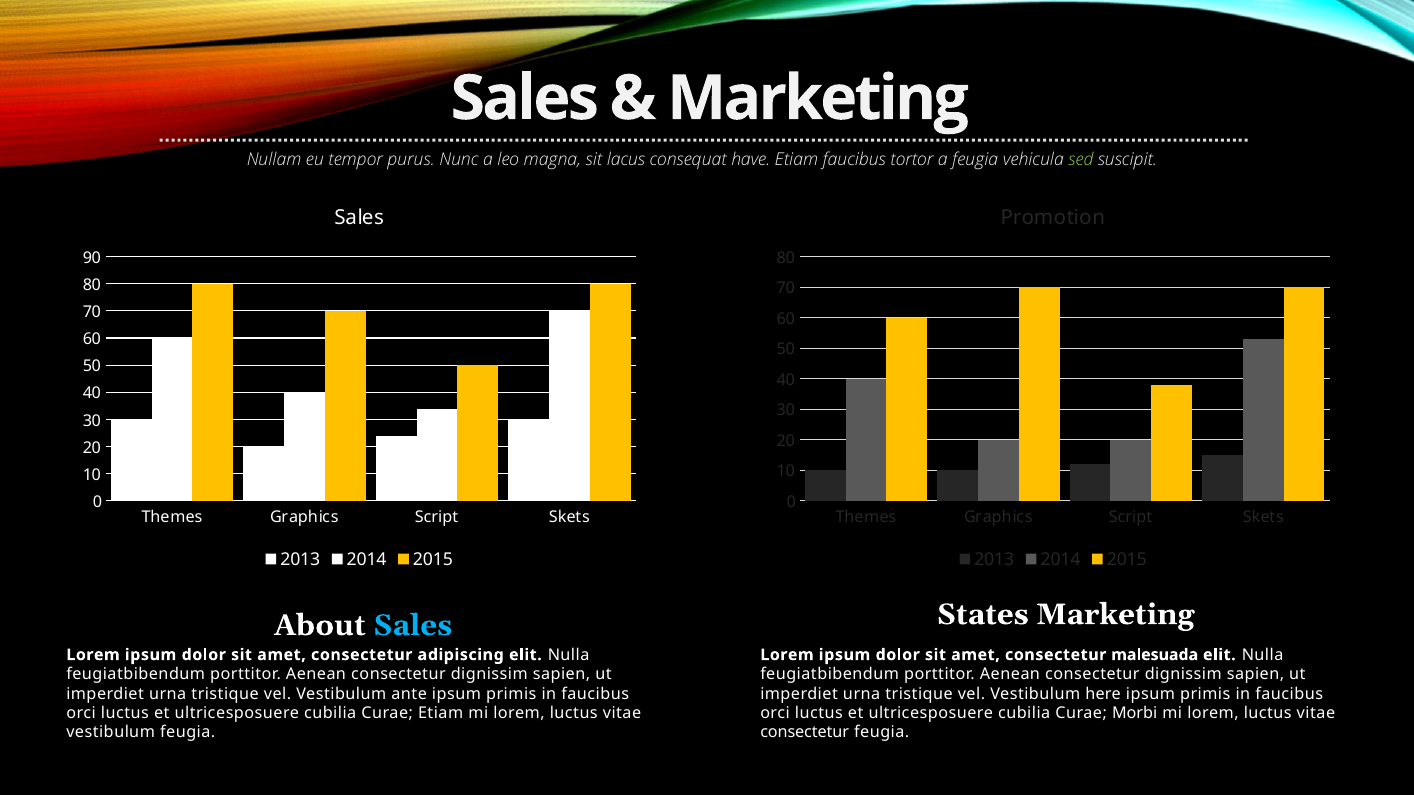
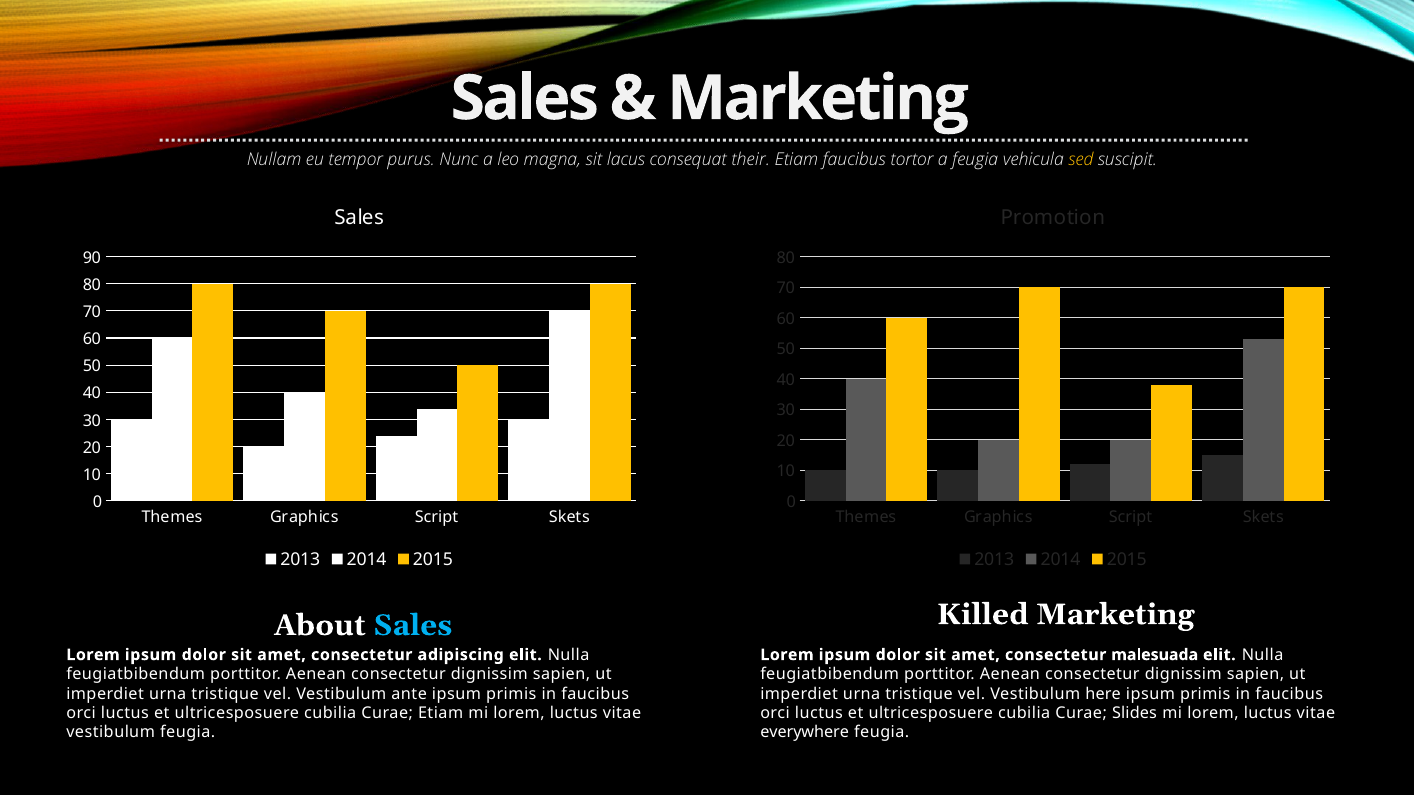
have: have -> their
sed colour: light green -> yellow
States: States -> Killed
Morbi: Morbi -> Slides
consectetur at (805, 733): consectetur -> everywhere
